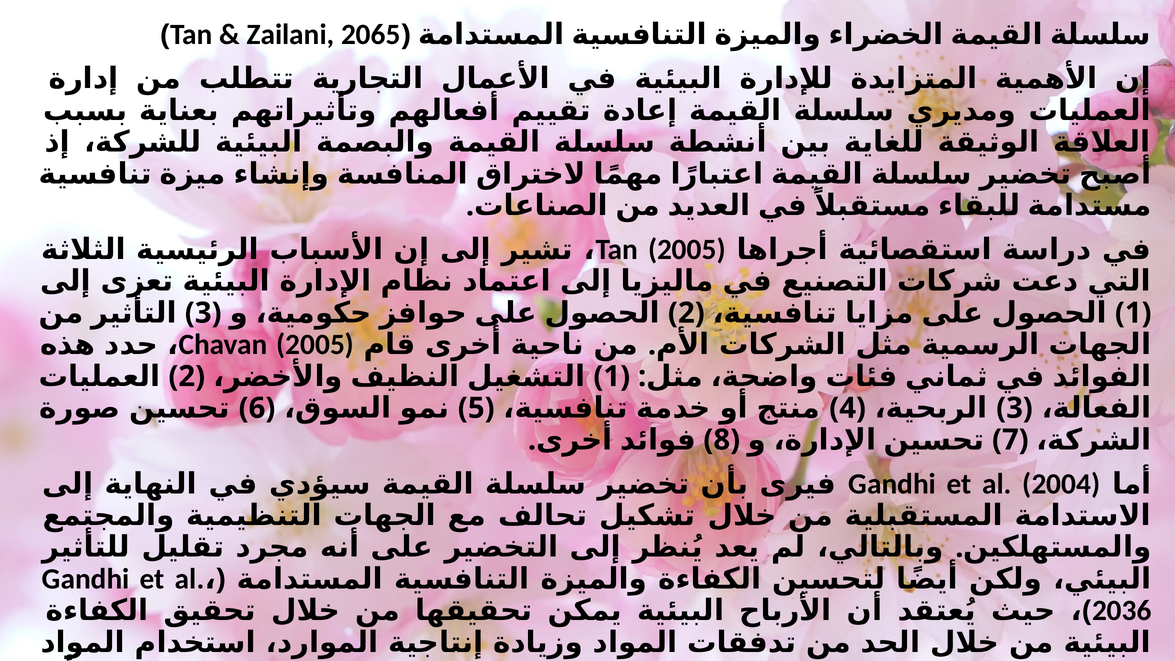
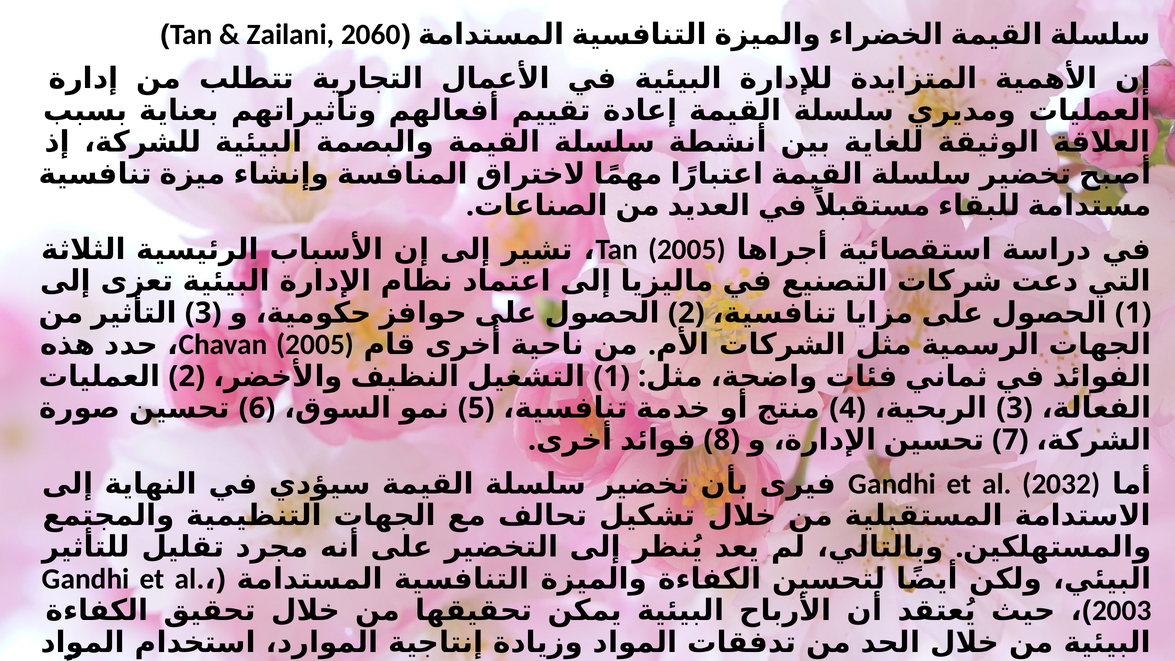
2065: 2065 -> 2060
2004: 2004 -> 2032
2036: 2036 -> 2003
